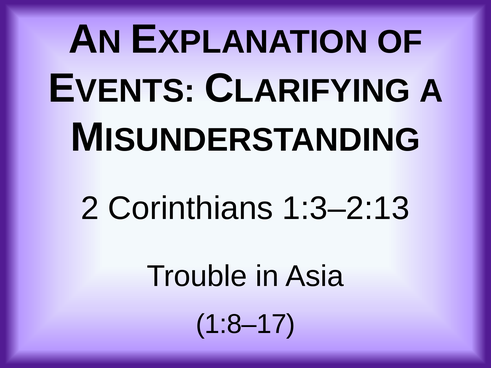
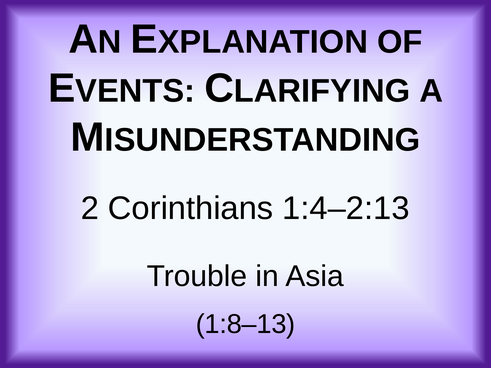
1:3–2:13: 1:3–2:13 -> 1:4–2:13
1:8–17: 1:8–17 -> 1:8–13
